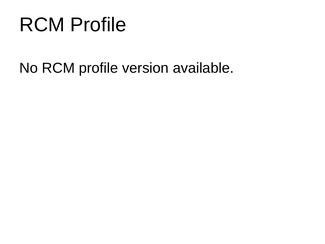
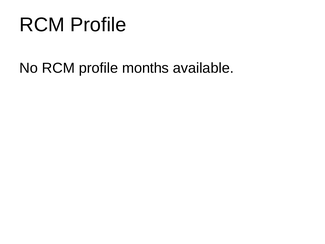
version: version -> months
